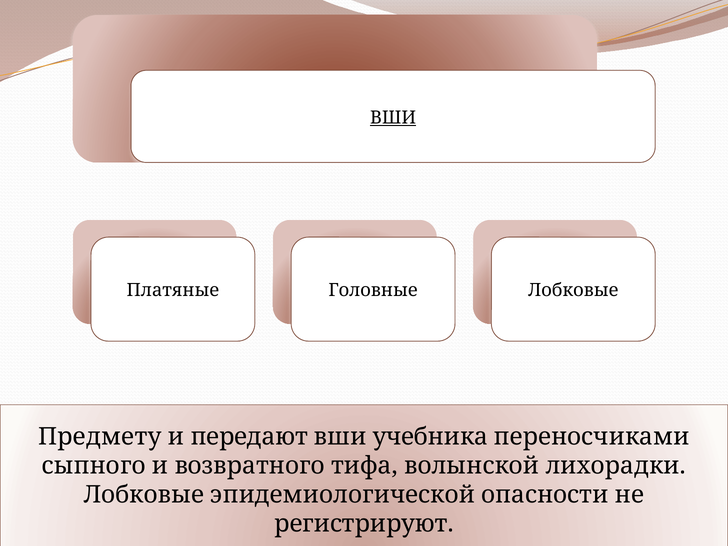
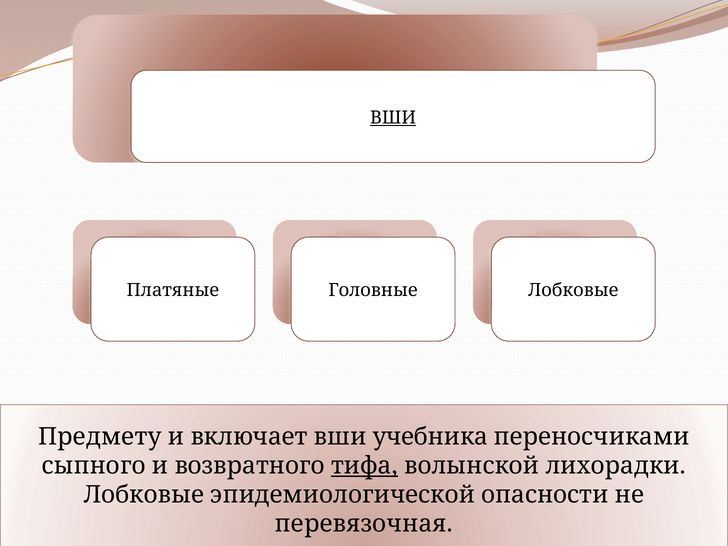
передают: передают -> включает
тифа underline: none -> present
регистрируют: регистрируют -> перевязочная
